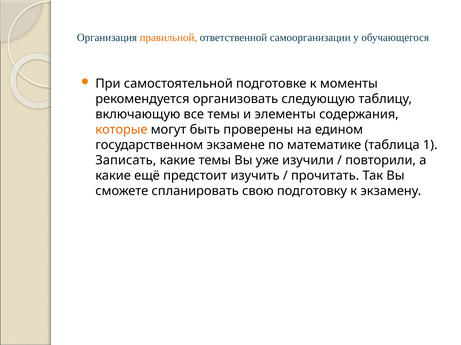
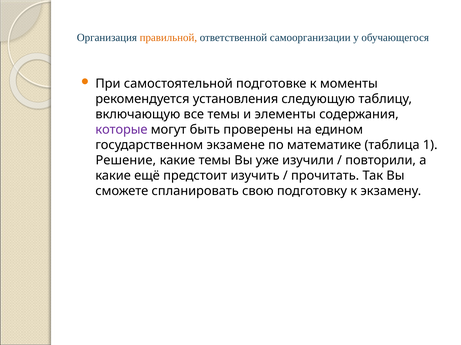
организовать: организовать -> установления
которые colour: orange -> purple
Записать: Записать -> Решение
